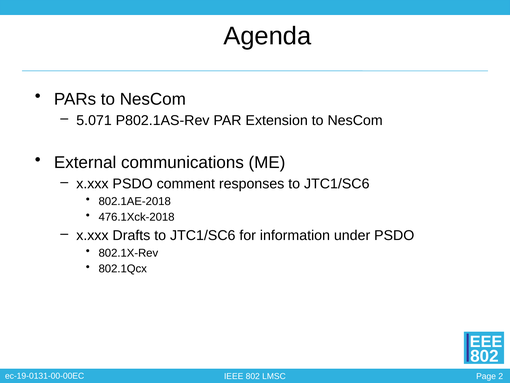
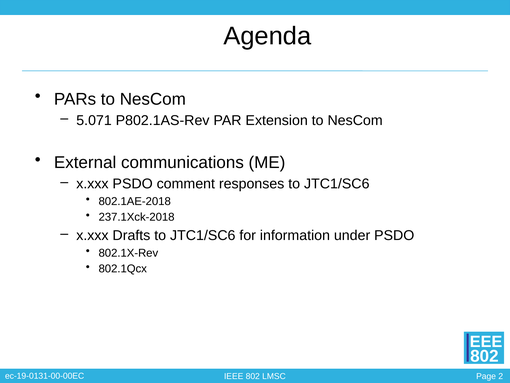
476.1Xck-2018: 476.1Xck-2018 -> 237.1Xck-2018
